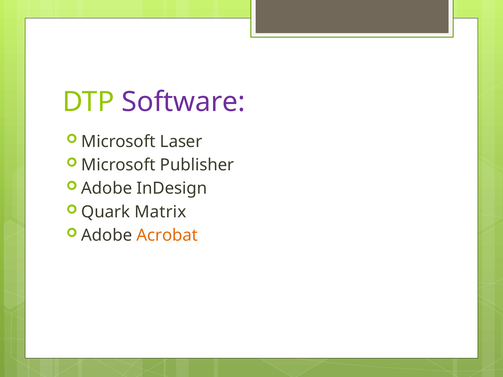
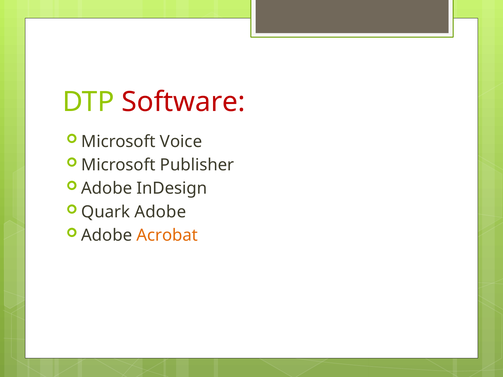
Software colour: purple -> red
Laser: Laser -> Voice
Quark Matrix: Matrix -> Adobe
